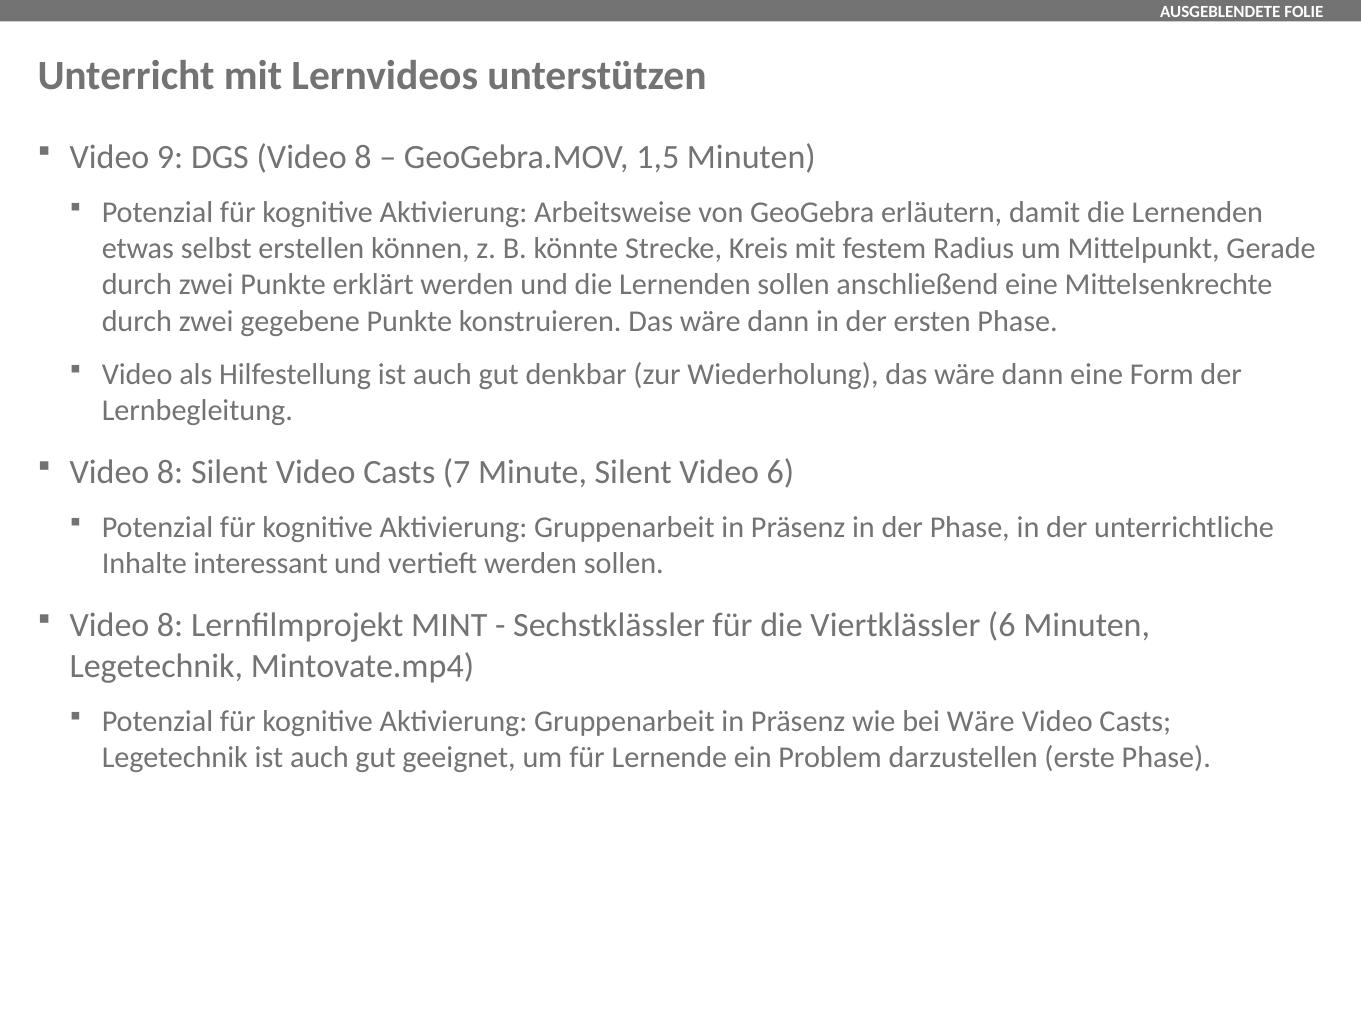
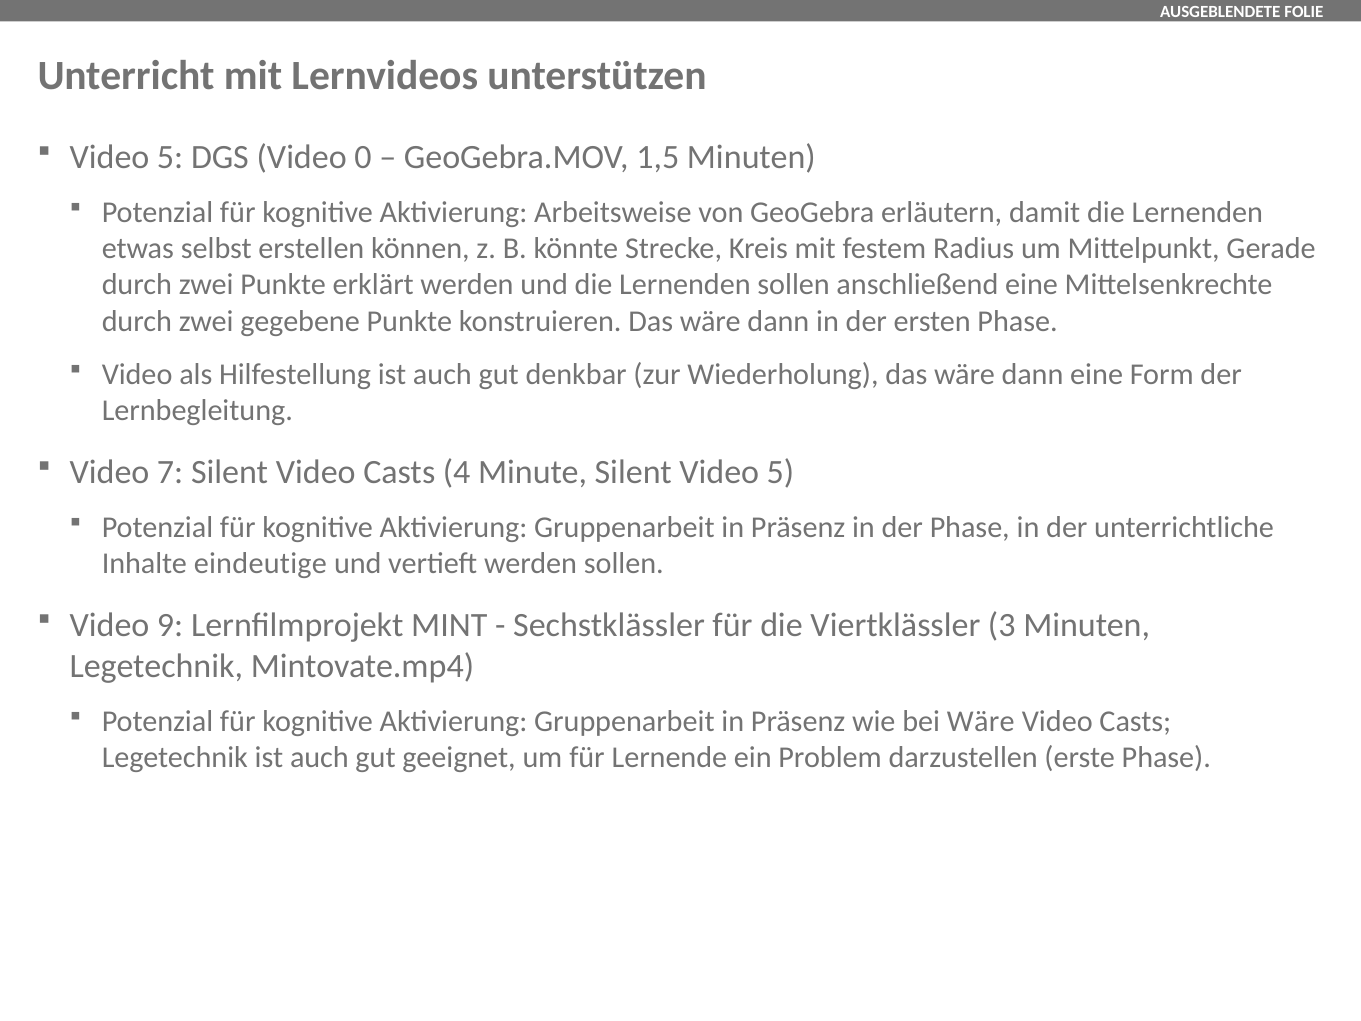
9 at (170, 157): 9 -> 5
DGS Video 8: 8 -> 0
8 at (170, 472): 8 -> 7
7: 7 -> 4
Silent Video 6: 6 -> 5
interessant: interessant -> eindeutige
8 at (170, 625): 8 -> 9
Viertklässler 6: 6 -> 3
